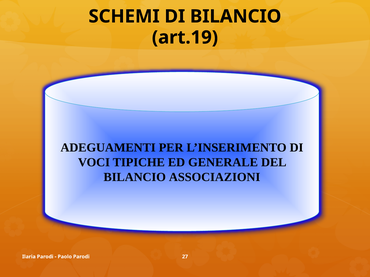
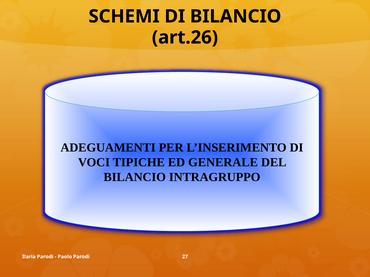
art.19: art.19 -> art.26
ASSOCIAZIONI: ASSOCIAZIONI -> INTRAGRUPPO
